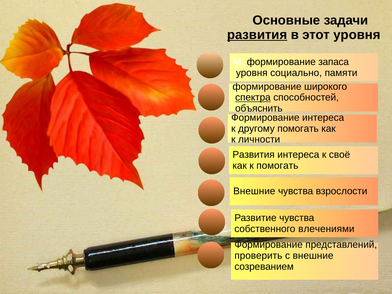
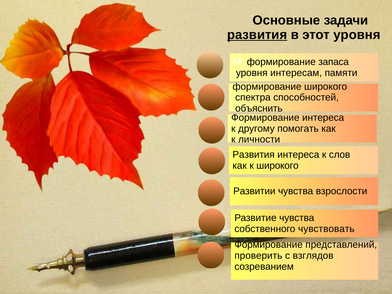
социально: социально -> интересам
спектра underline: present -> none
своё: своё -> слов
к помогать: помогать -> широкого
Внешние at (254, 191): Внешние -> Развитии
влечениями: влечениями -> чувствовать
с внешние: внешние -> взглядов
